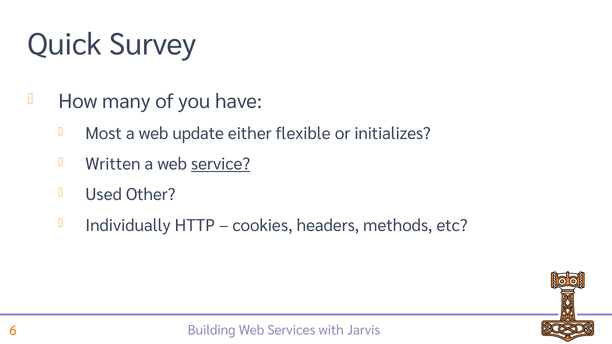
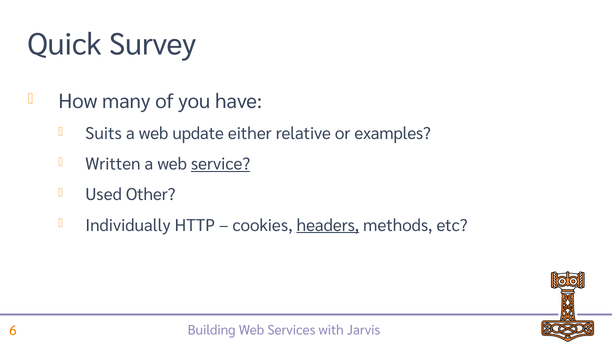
Most: Most -> Suits
flexible: flexible -> relative
initializes: initializes -> examples
headers underline: none -> present
